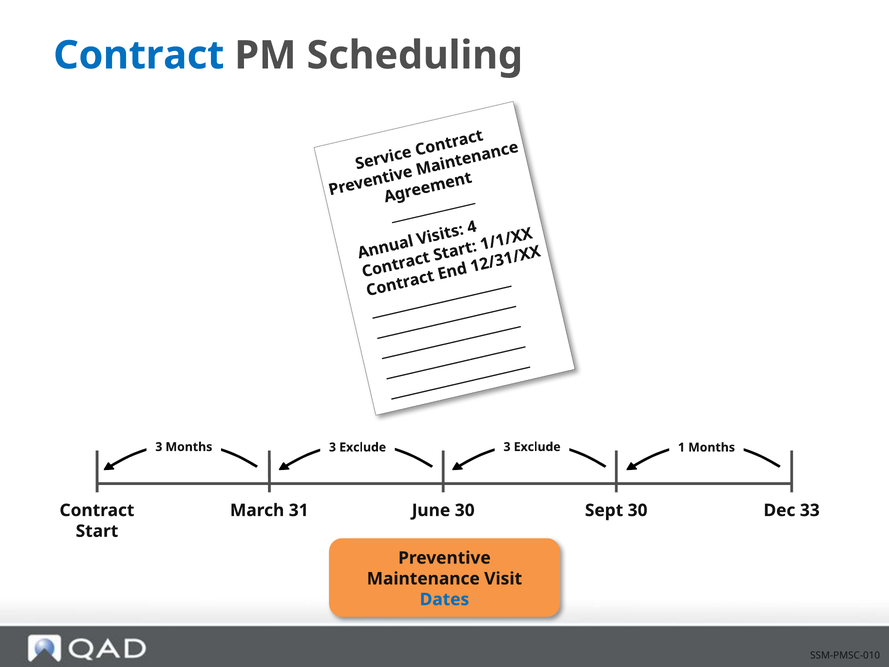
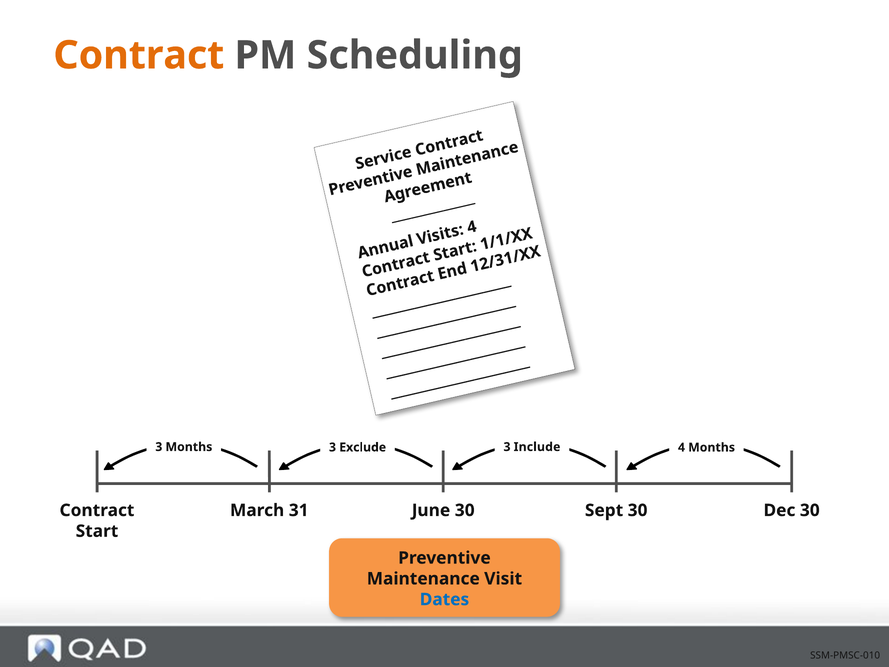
Contract at (139, 55) colour: blue -> orange
Exclude at (537, 447): Exclude -> Include
Months 1: 1 -> 4
Dec 33: 33 -> 30
